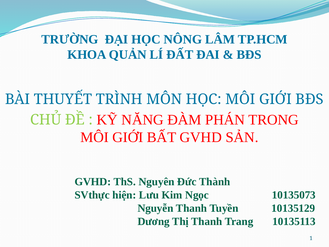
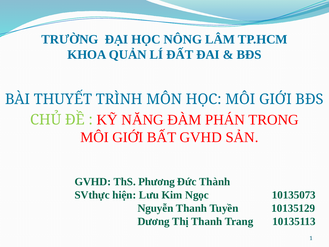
Nguyên: Nguyên -> Phương
